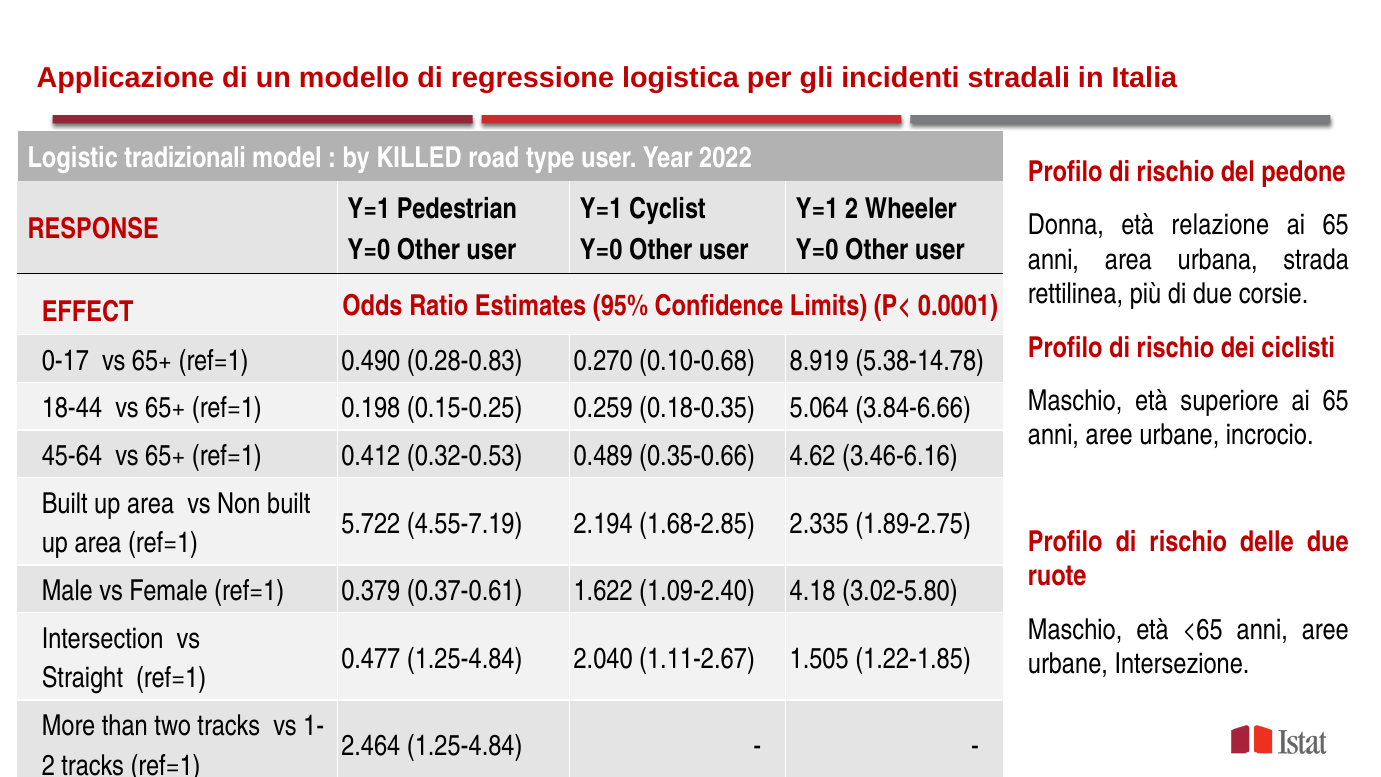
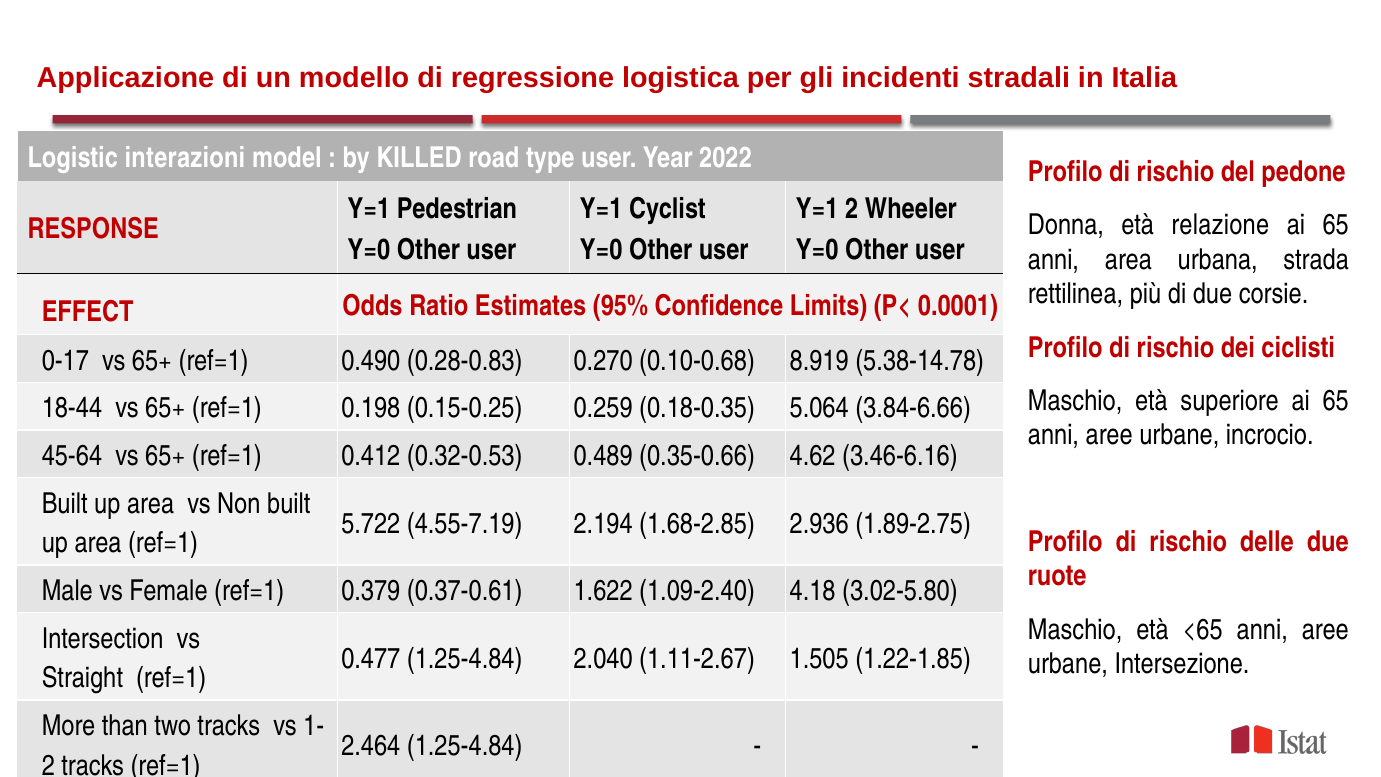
tradizionali: tradizionali -> interazioni
2.335: 2.335 -> 2.936
